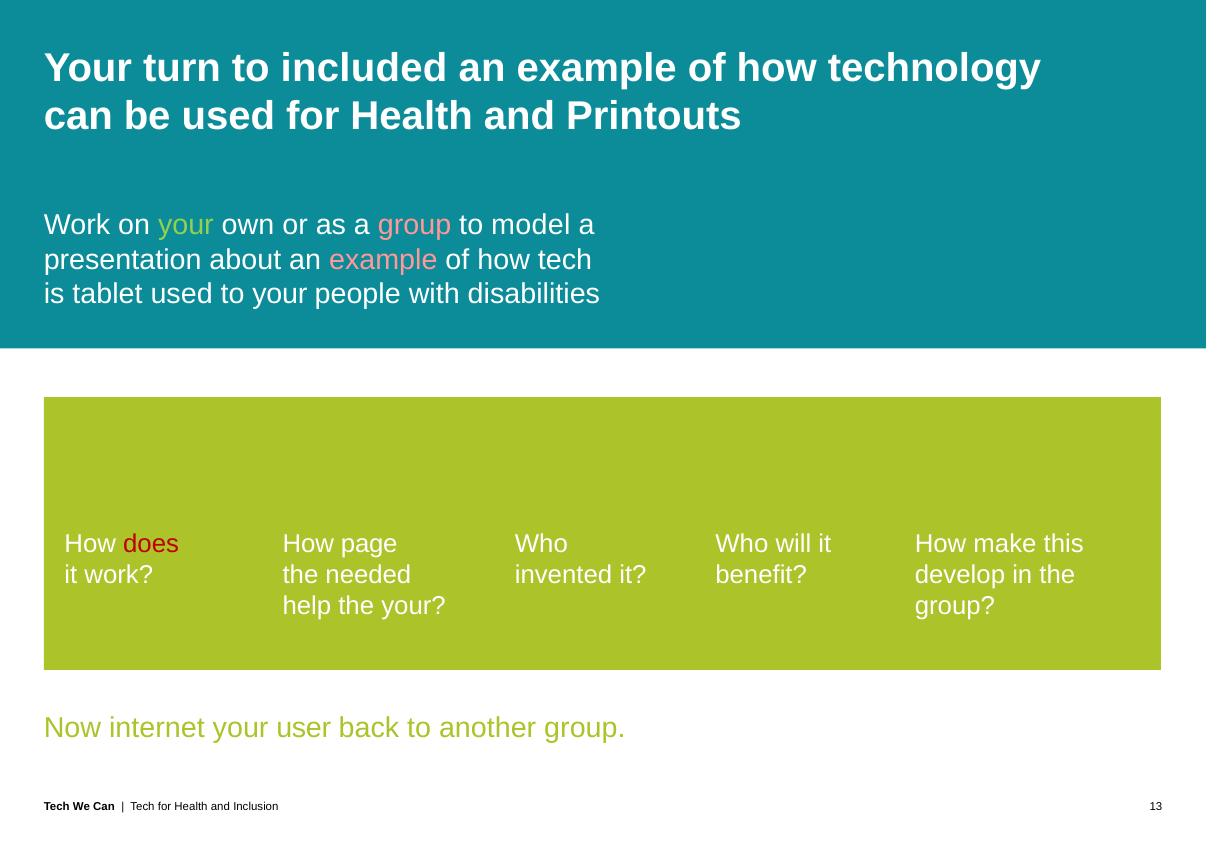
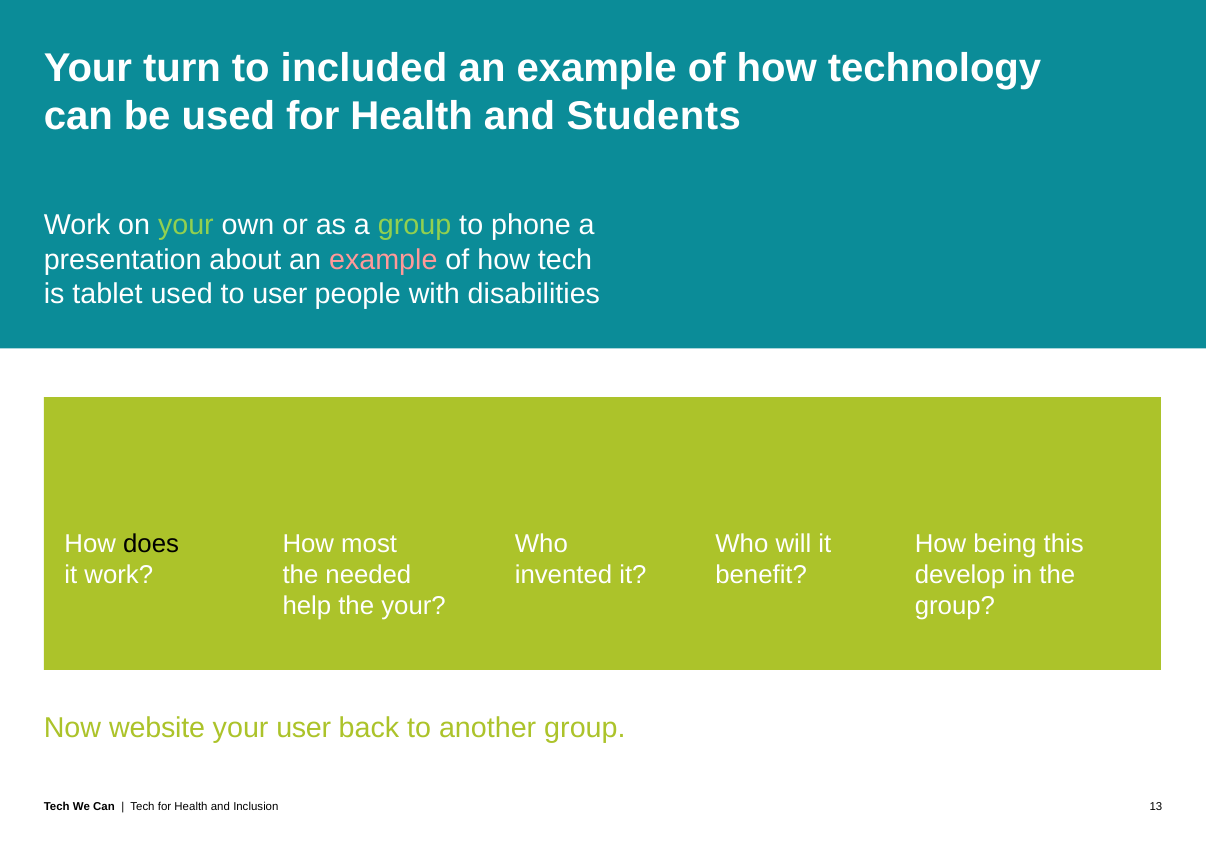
Printouts: Printouts -> Students
group at (415, 225) colour: pink -> light green
model: model -> phone
to your: your -> user
does colour: red -> black
page: page -> most
make: make -> being
internet: internet -> website
